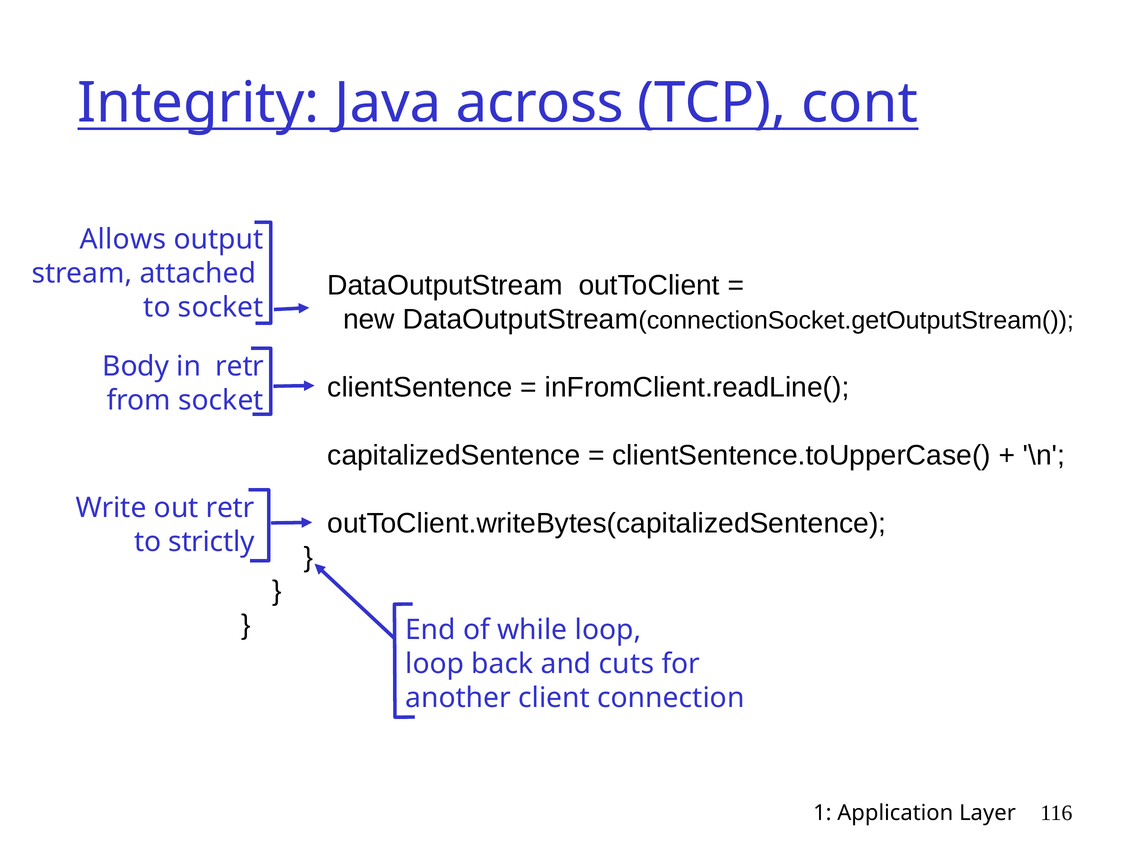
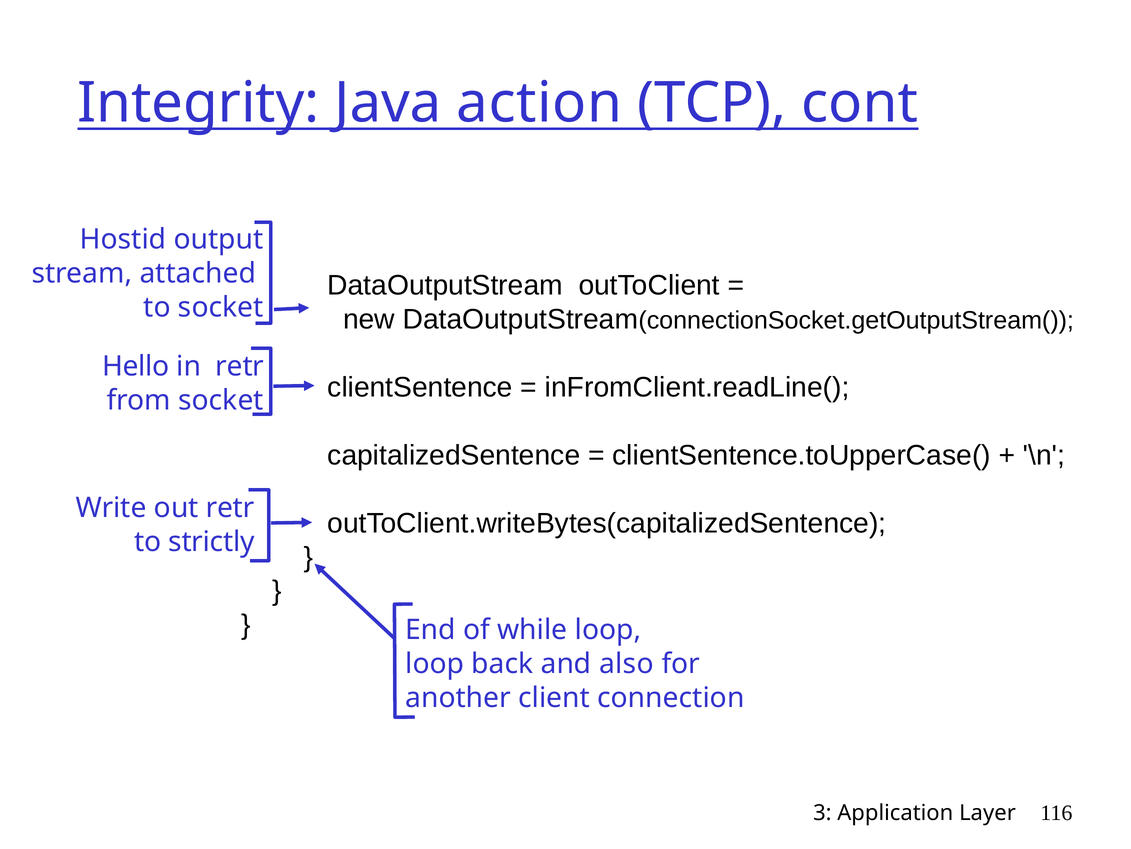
across: across -> action
Allows: Allows -> Hostid
Body: Body -> Hello
cuts: cuts -> also
1: 1 -> 3
